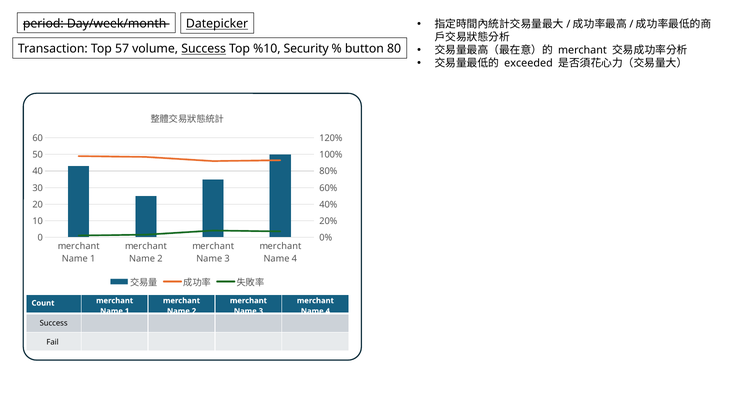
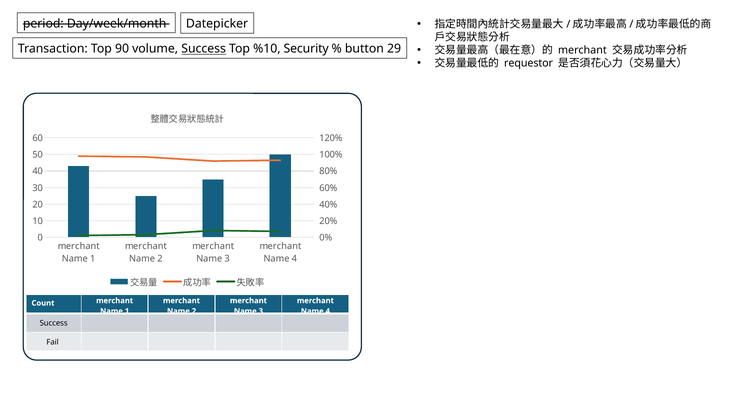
Datepicker underline: present -> none
57: 57 -> 90
80: 80 -> 29
exceeded: exceeded -> requestor
